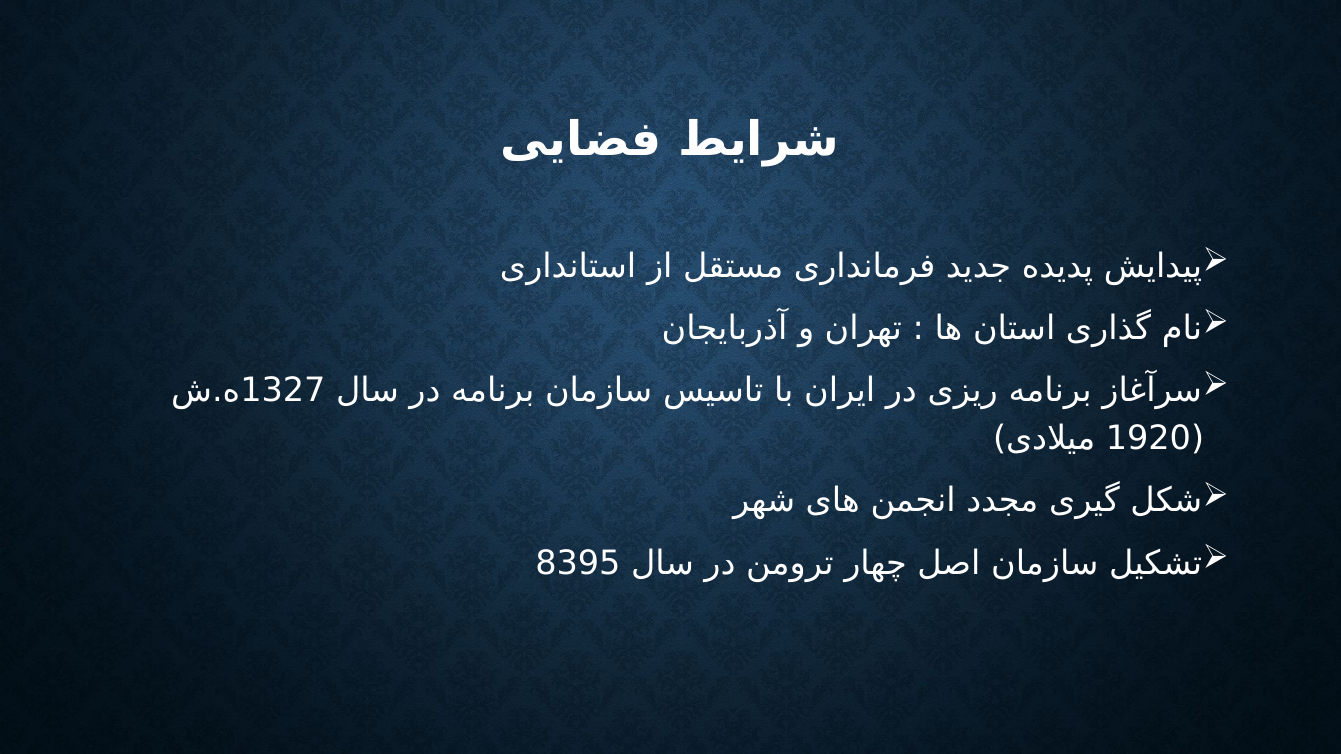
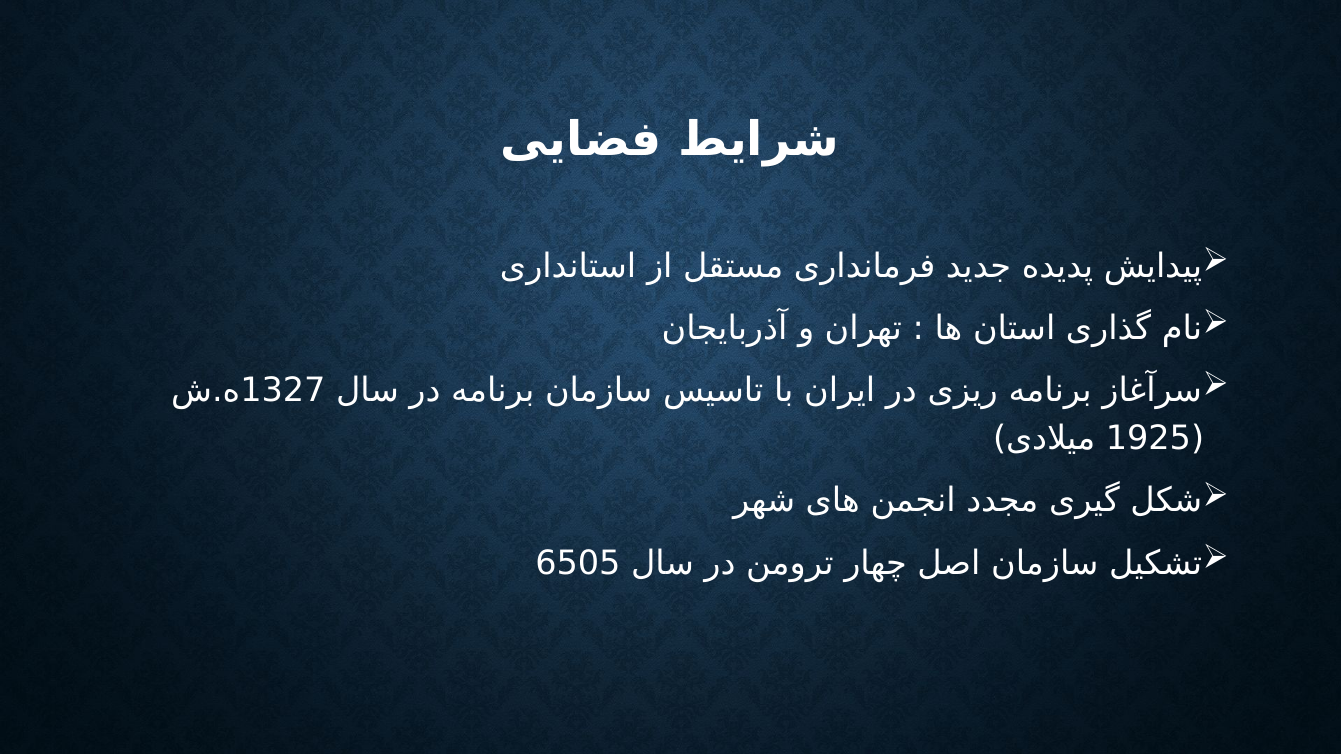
1920: 1920 -> 1925
8395: 8395 -> 6505
